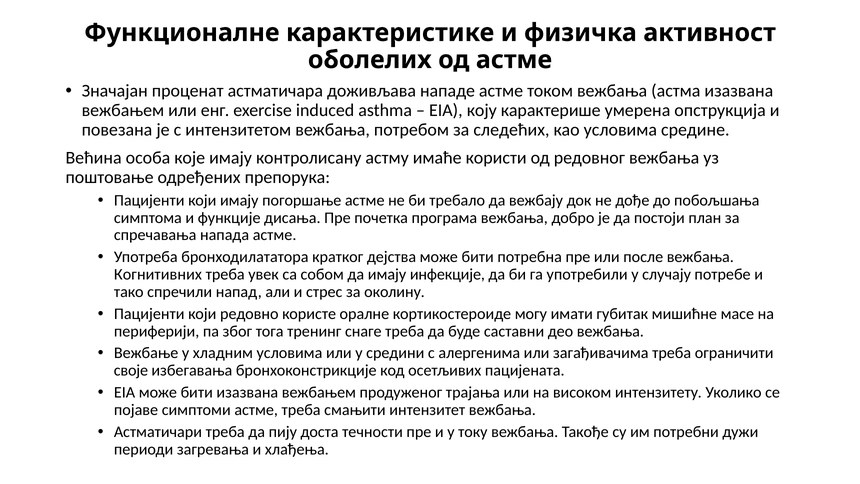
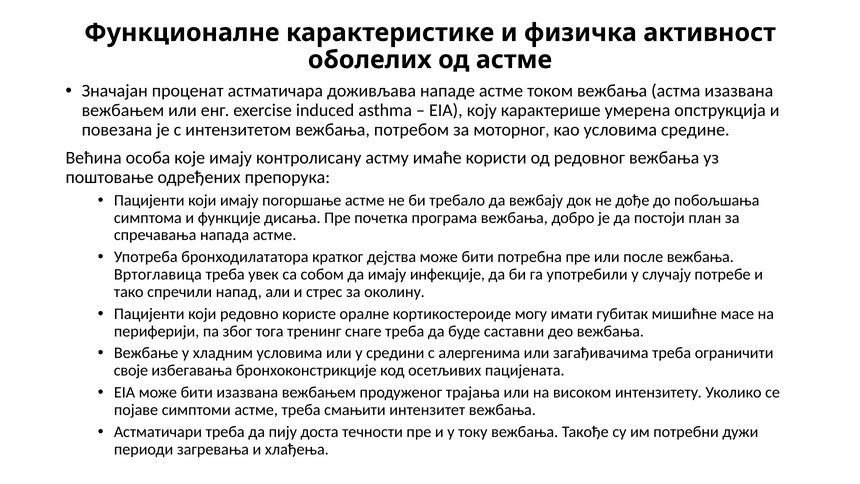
следећих: следећих -> моторног
Когнитивних: Когнитивних -> Вртоглавица
